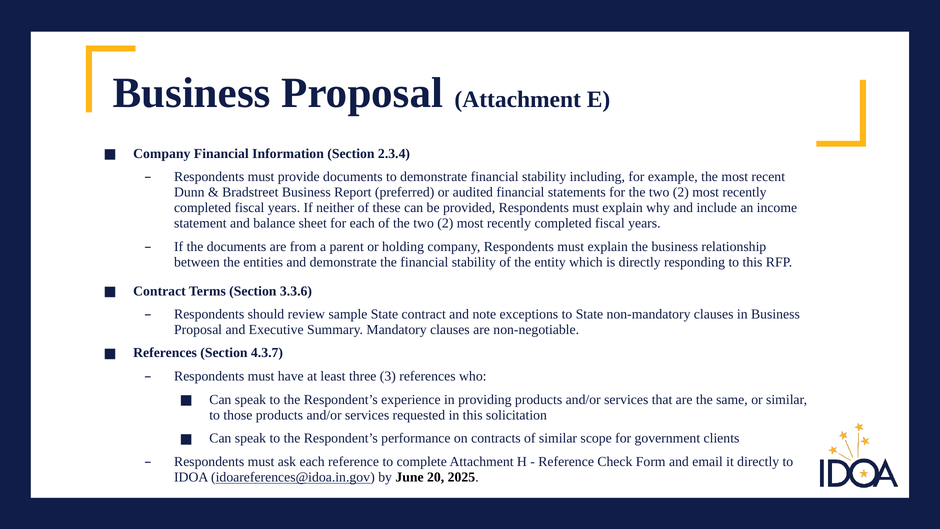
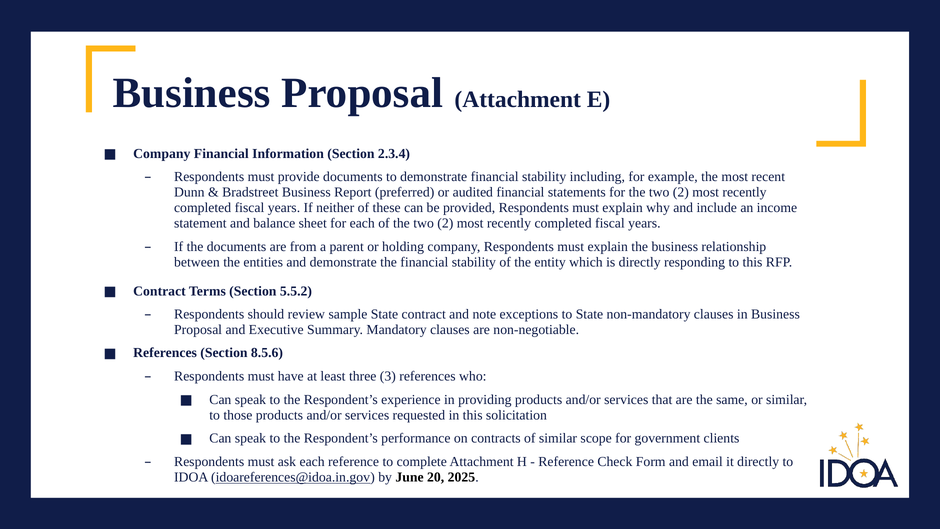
3.3.6: 3.3.6 -> 5.5.2
4.3.7: 4.3.7 -> 8.5.6
